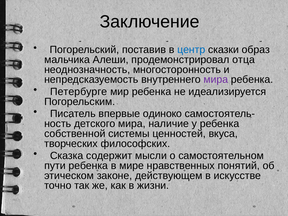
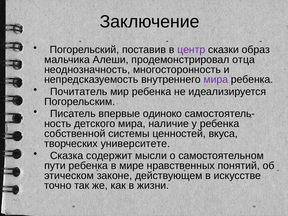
центр colour: blue -> purple
Петербурге: Петербурге -> Почитатель
философских: философских -> университете
